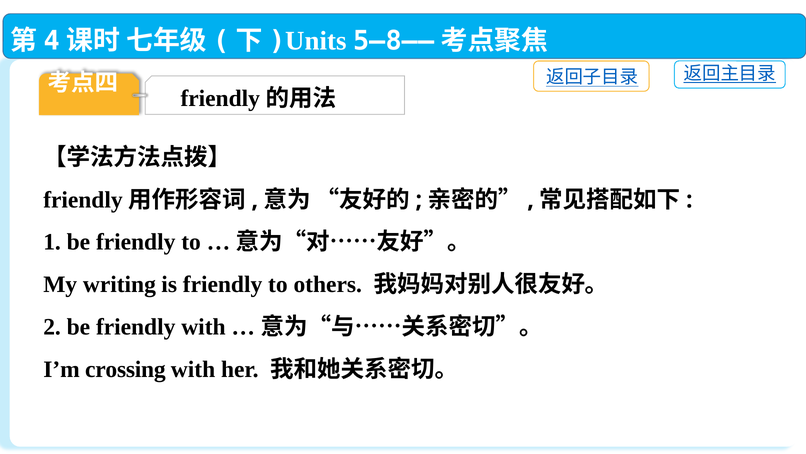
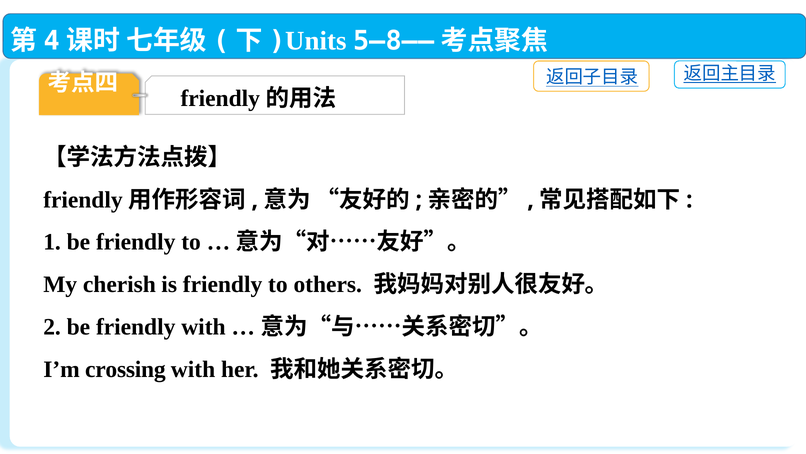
writing: writing -> cherish
